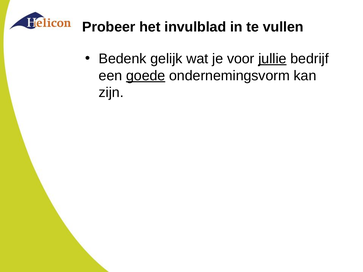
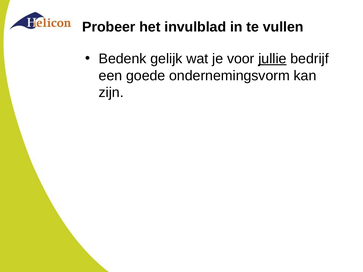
goede underline: present -> none
